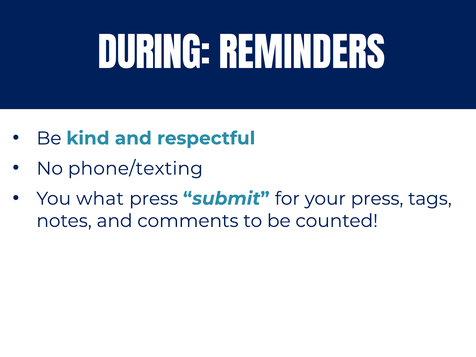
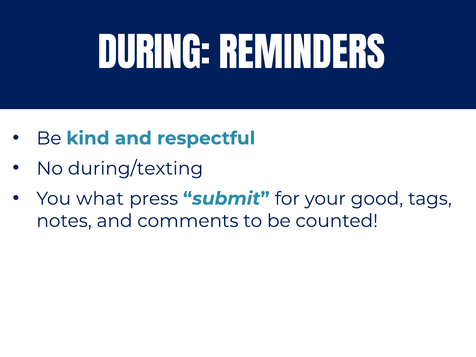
phone/texting: phone/texting -> during/texting
your press: press -> good
